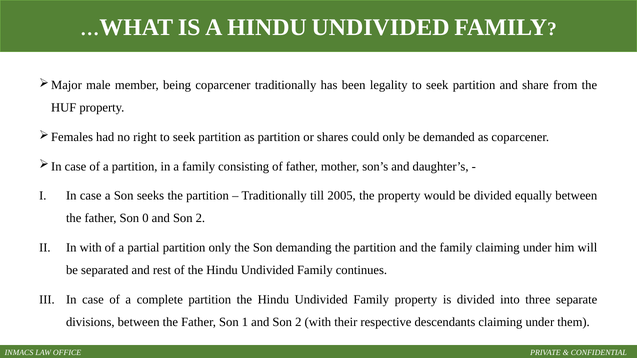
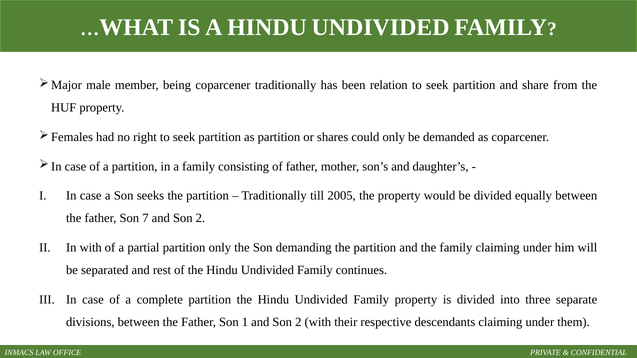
legality: legality -> relation
0: 0 -> 7
